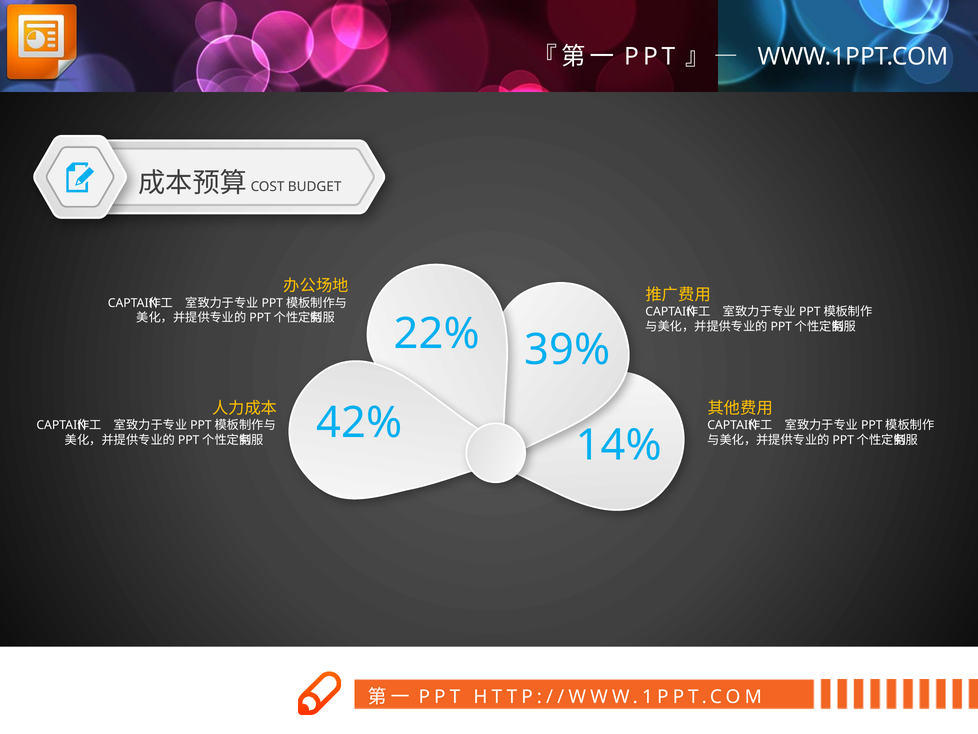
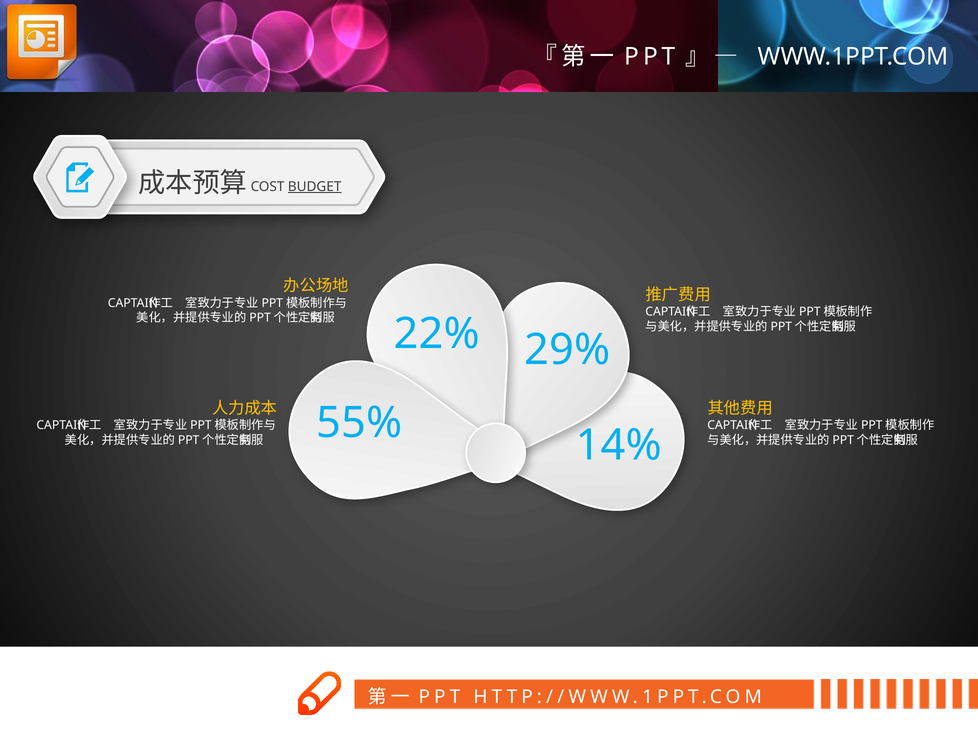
BUDGET underline: none -> present
39%: 39% -> 29%
42%: 42% -> 55%
